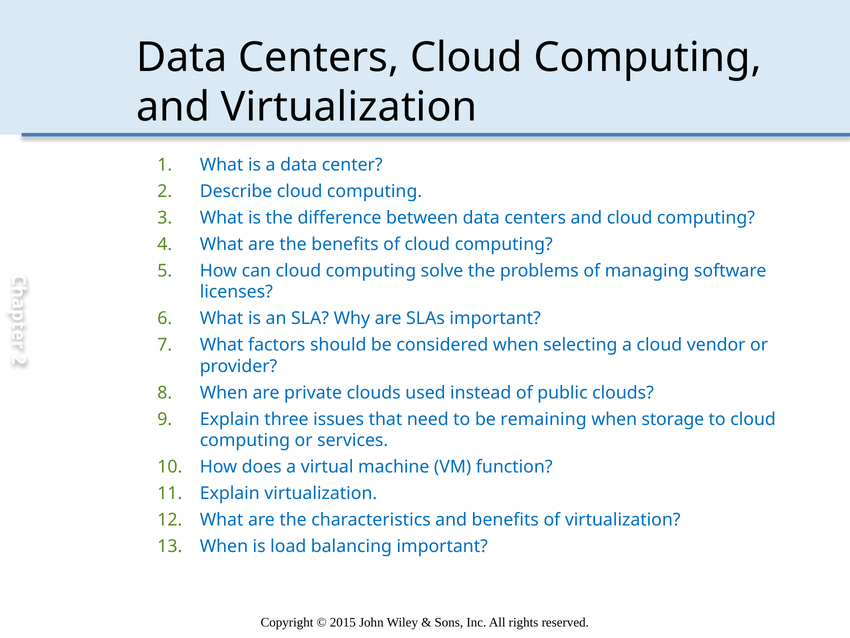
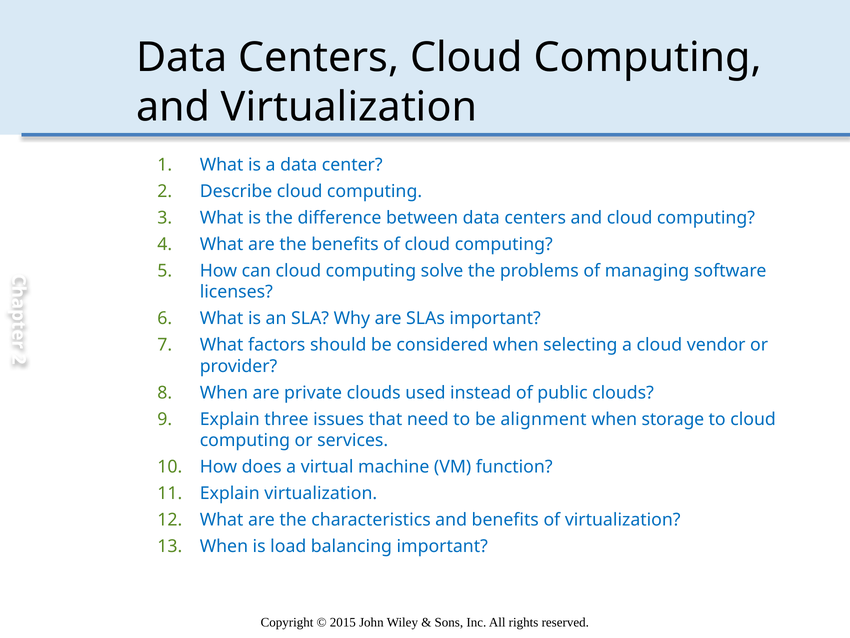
remaining: remaining -> alignment
